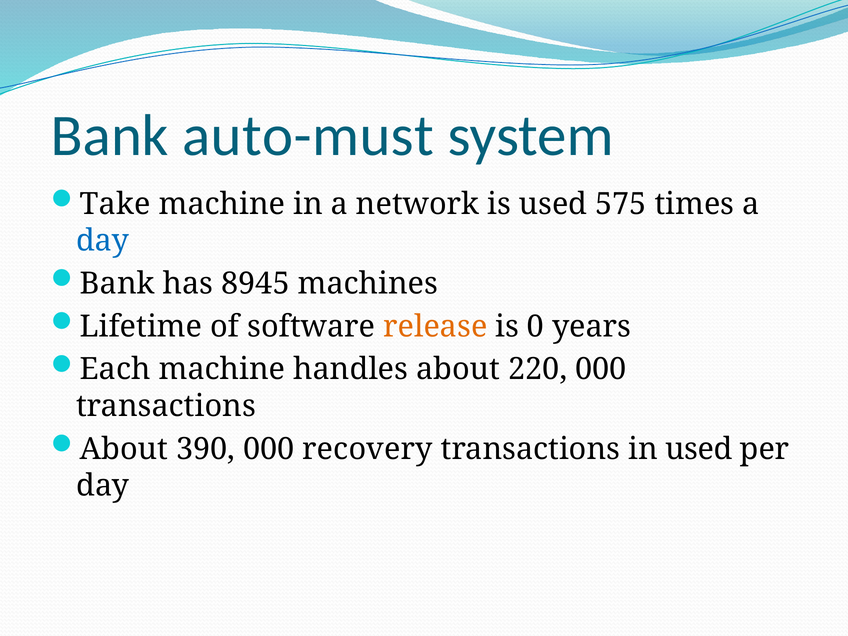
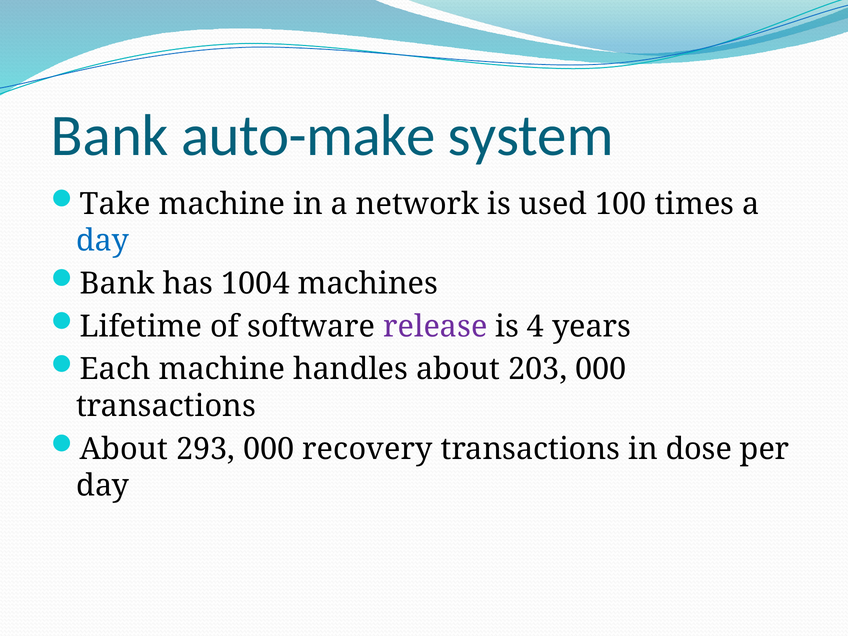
auto-must: auto-must -> auto-make
575: 575 -> 100
8945: 8945 -> 1004
release colour: orange -> purple
0: 0 -> 4
220: 220 -> 203
390: 390 -> 293
in used: used -> dose
